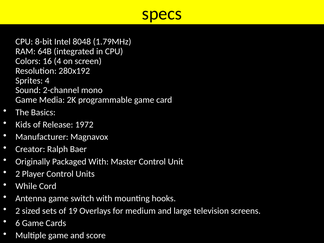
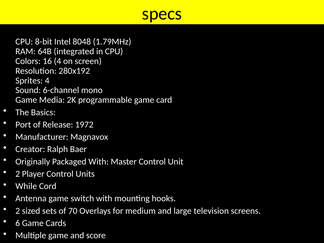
2-channel: 2-channel -> 6-channel
Kids: Kids -> Port
19: 19 -> 70
